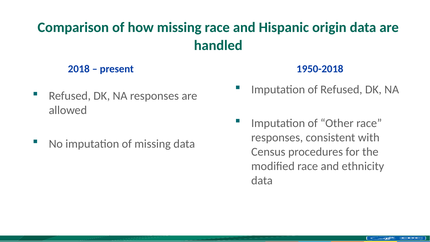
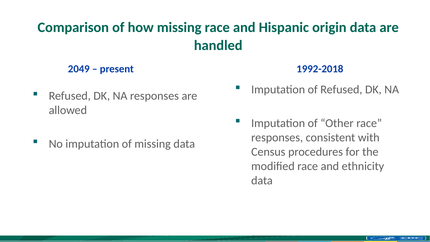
2018: 2018 -> 2049
1950-2018: 1950-2018 -> 1992-2018
